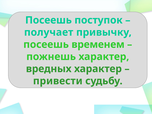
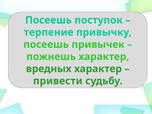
получает: получает -> терпение
временем: временем -> привычек
